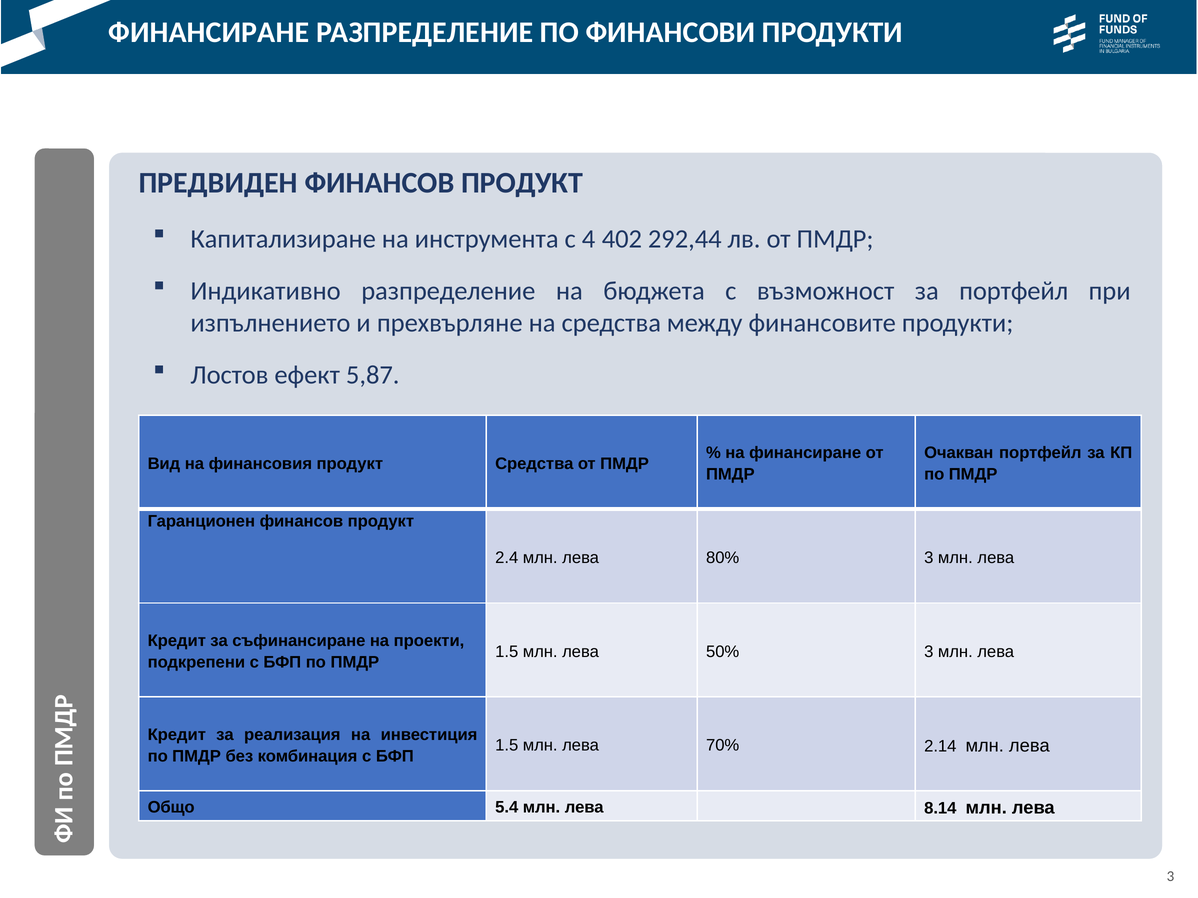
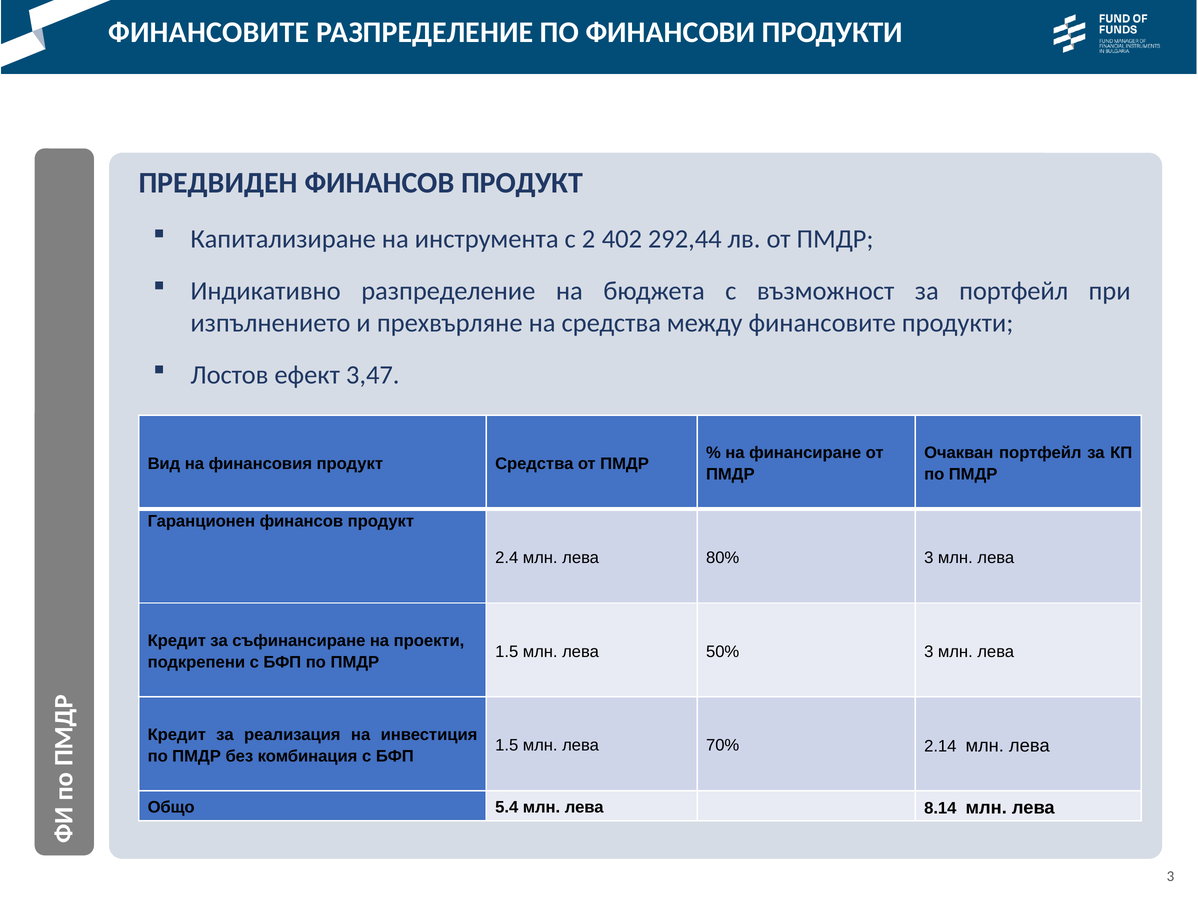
ФИНАНСИРАНЕ at (209, 32): ФИНАНСИРАНЕ -> ФИНАНСОВИТЕ
4: 4 -> 2
5,87: 5,87 -> 3,47
